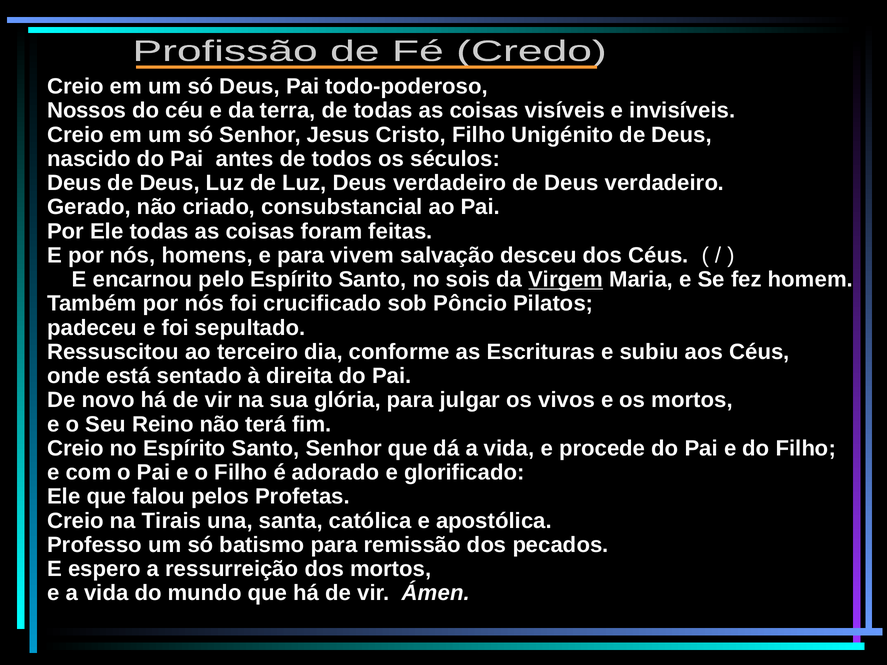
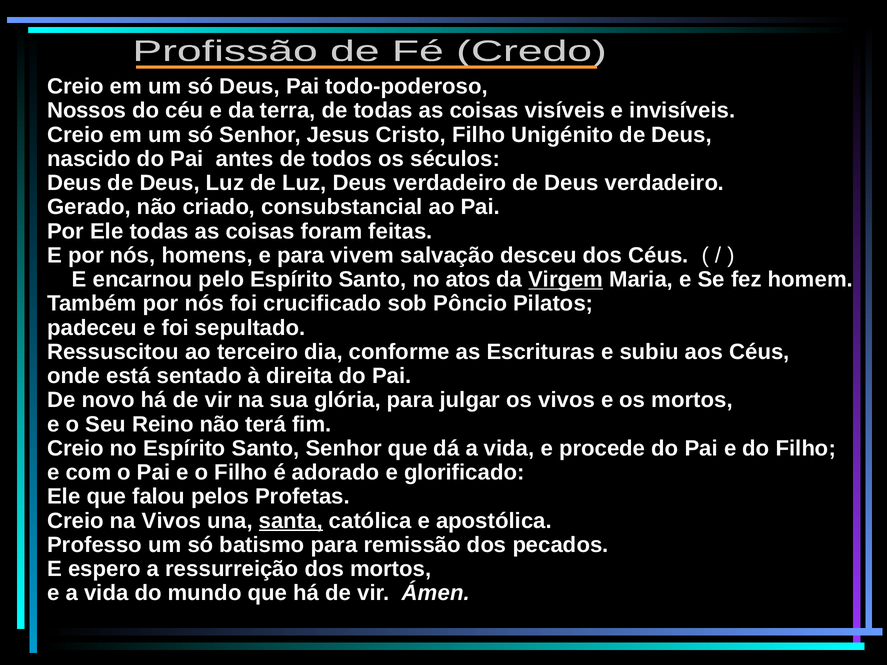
sois: sois -> atos
na Tirais: Tirais -> Vivos
santa underline: none -> present
